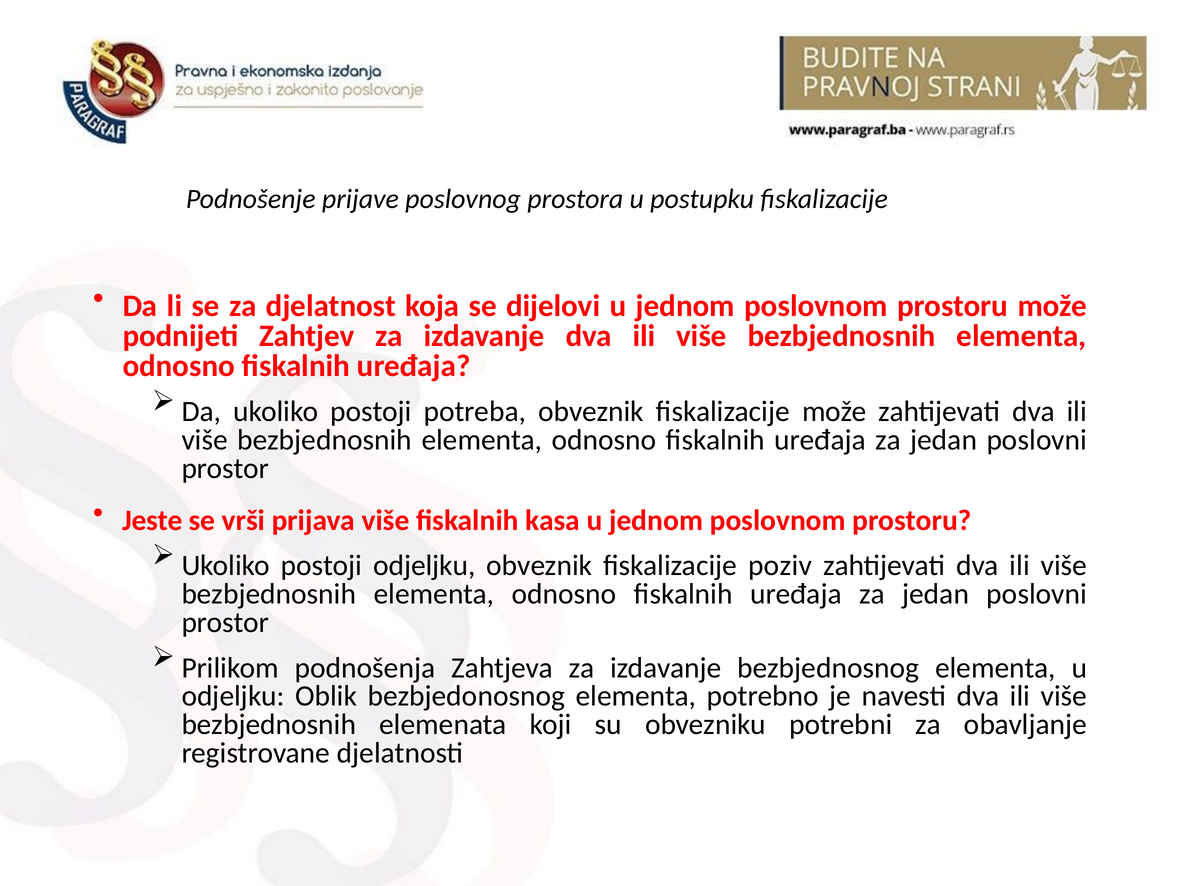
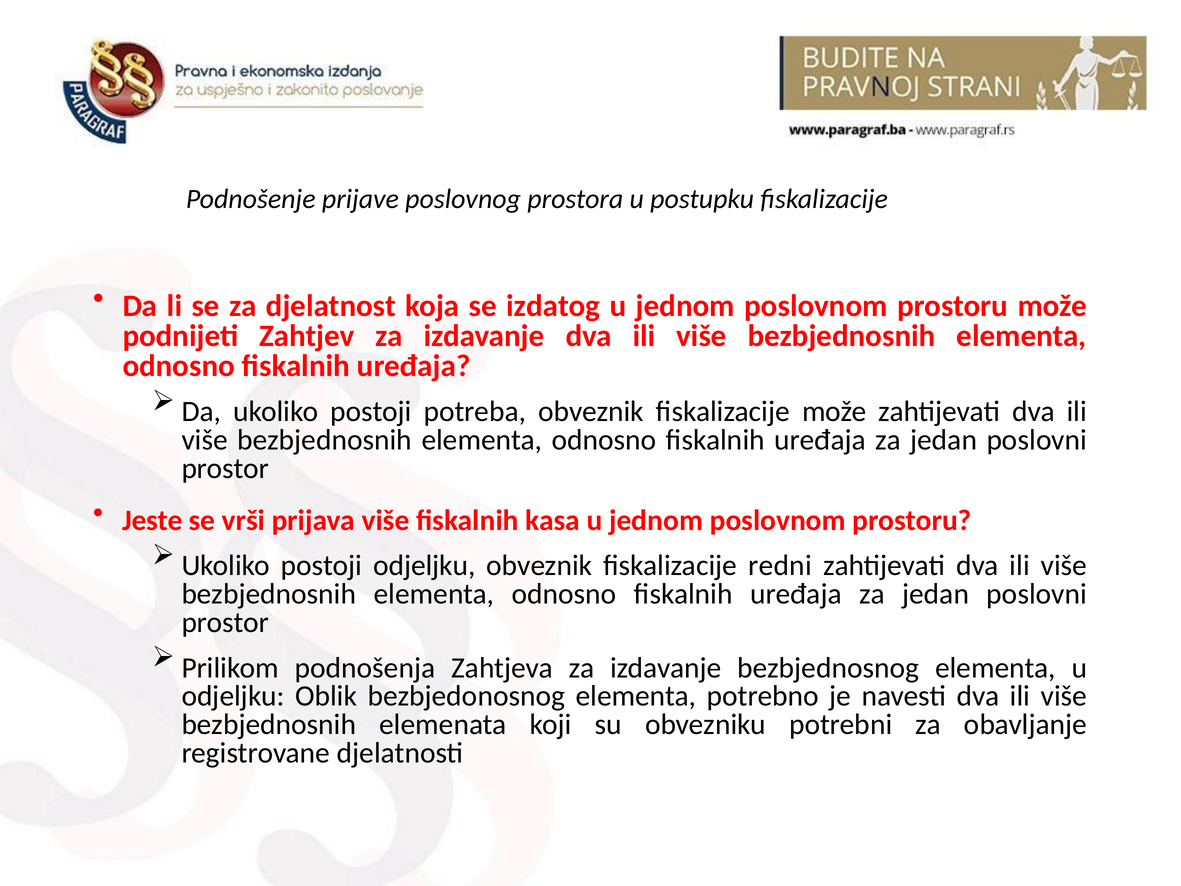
dijelovi: dijelovi -> izdatog
poziv: poziv -> redni
